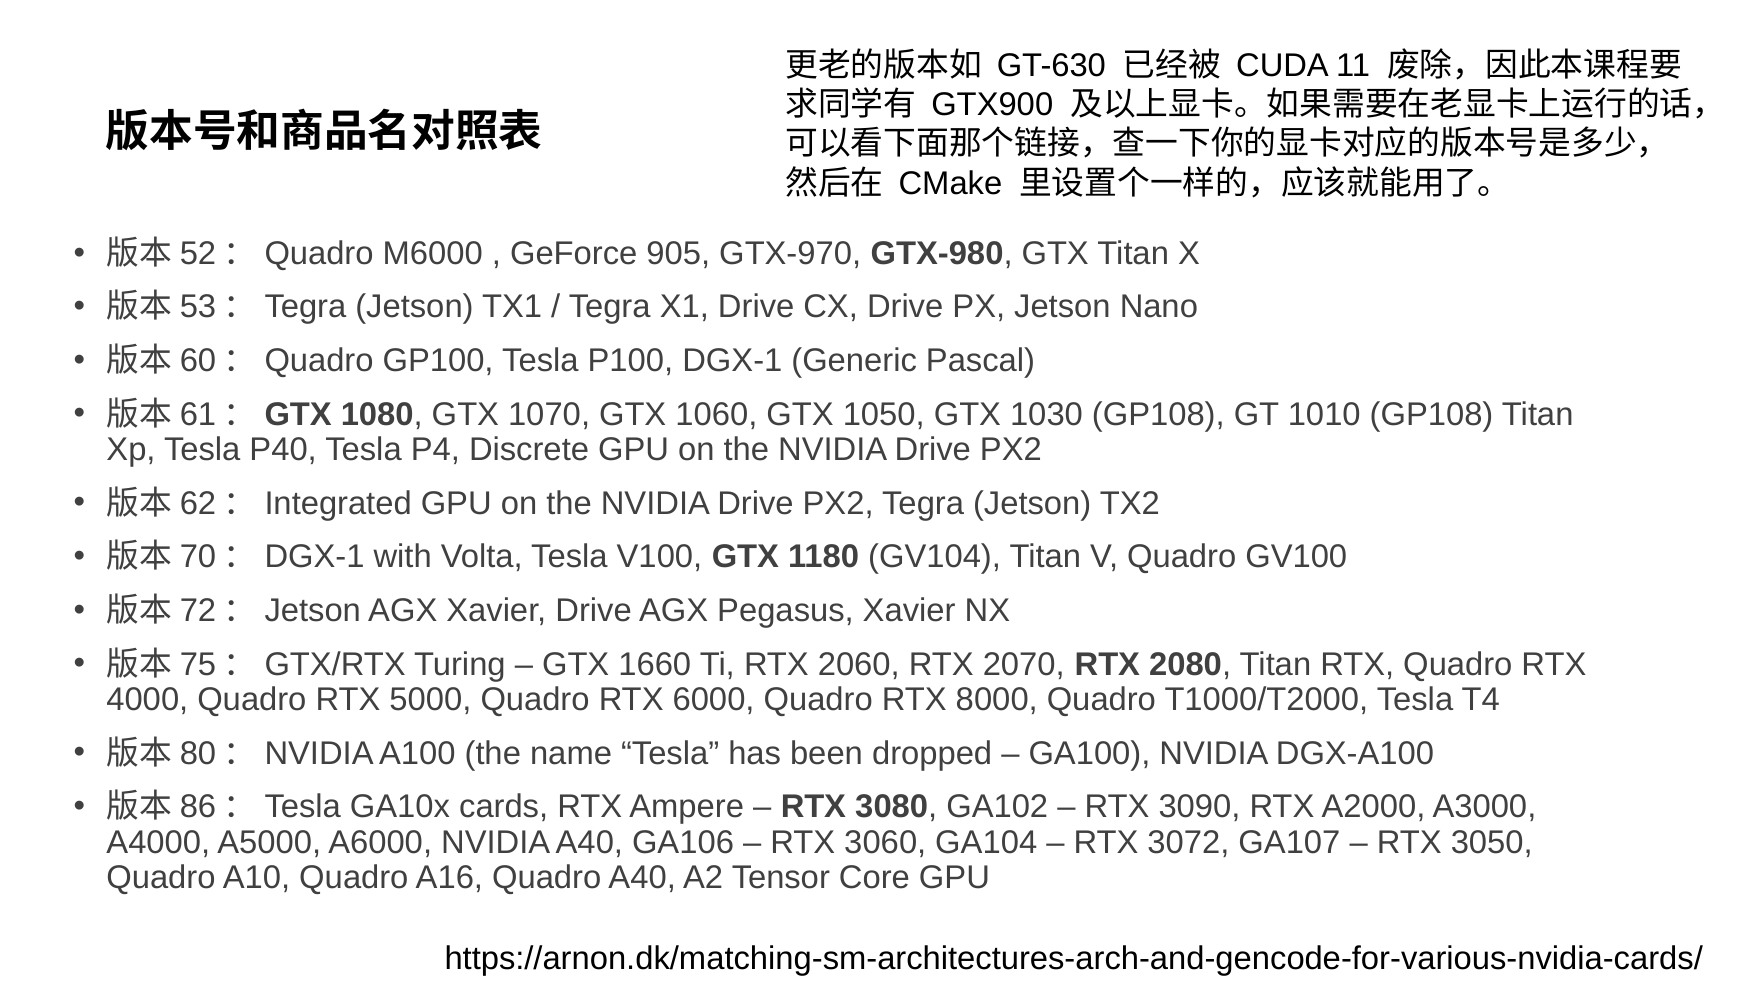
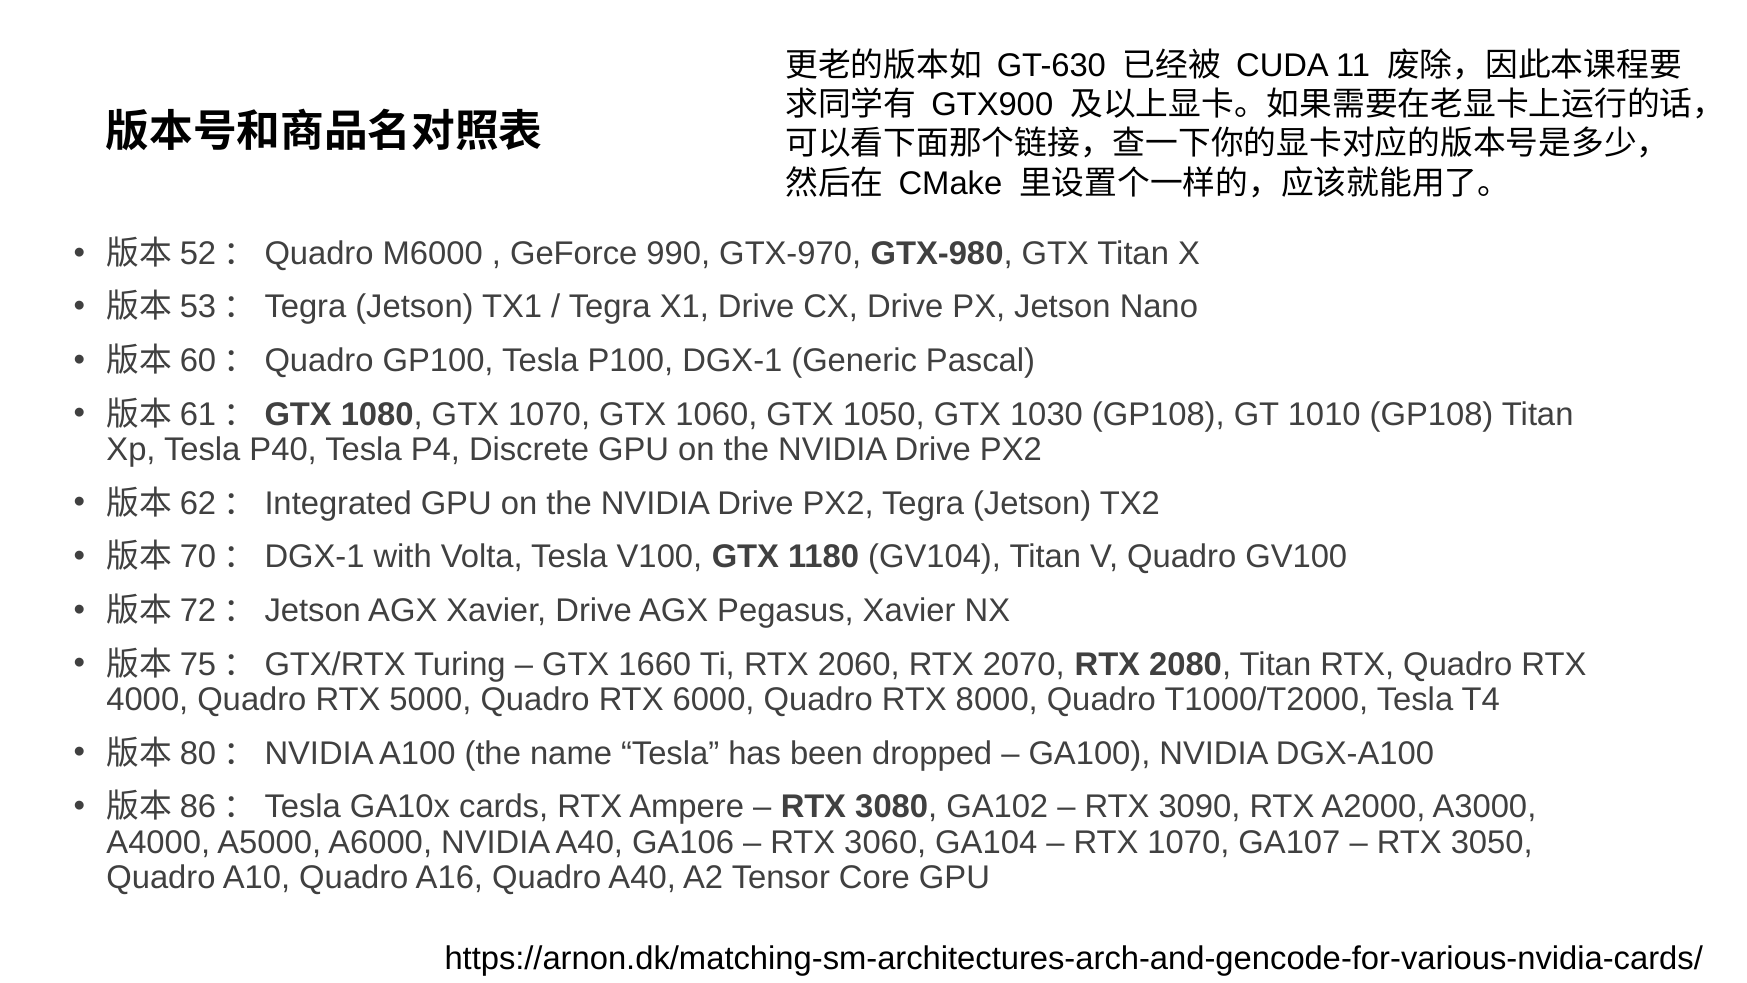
905: 905 -> 990
RTX 3072: 3072 -> 1070
